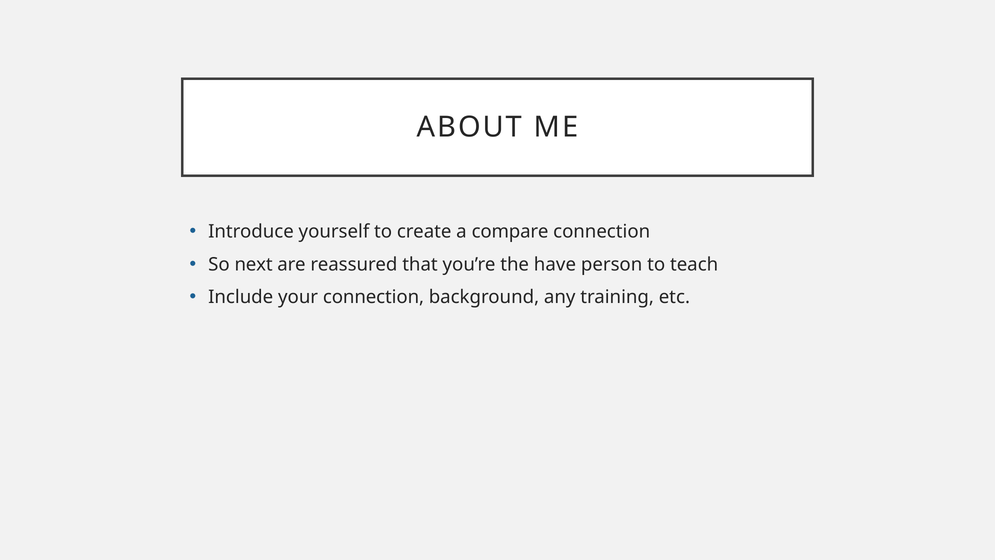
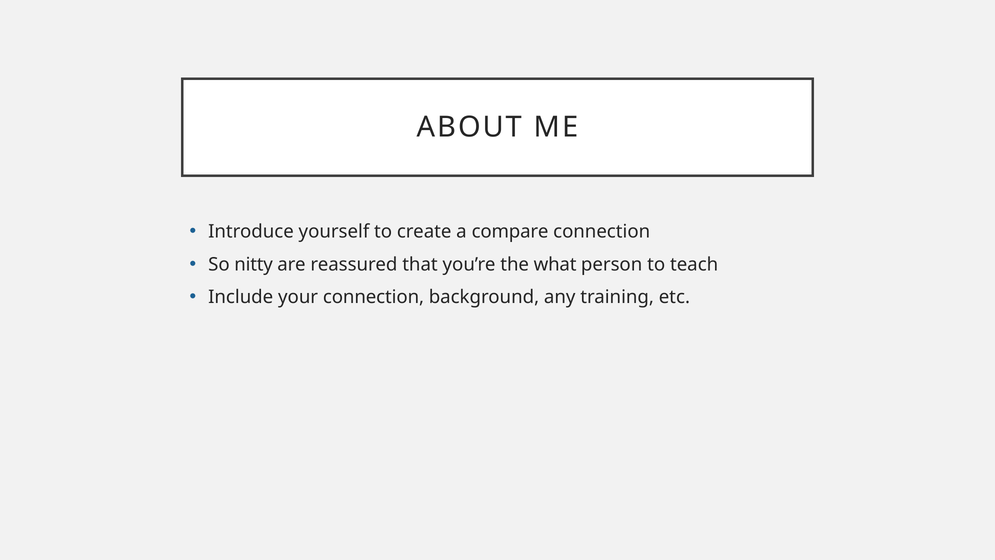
next: next -> nitty
have: have -> what
